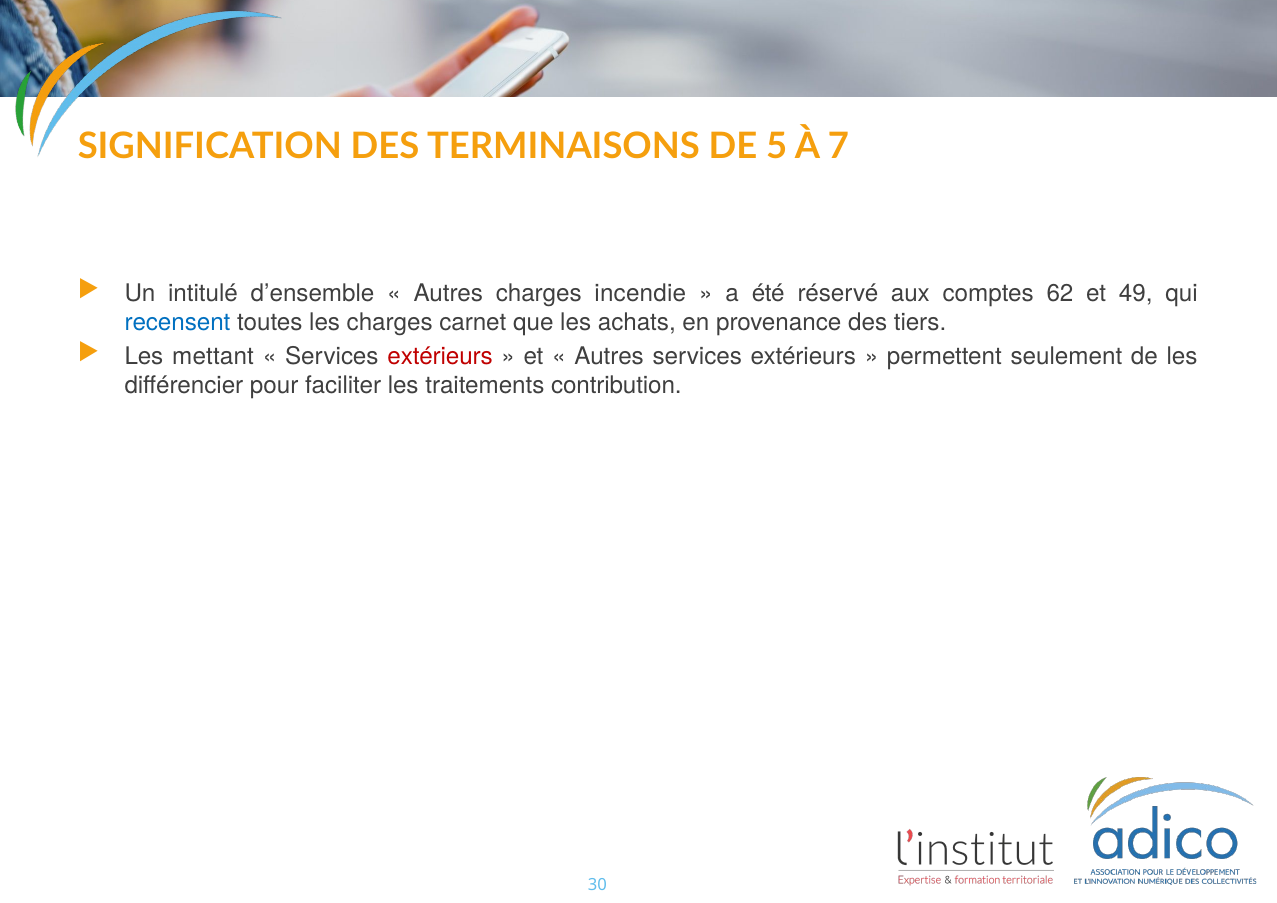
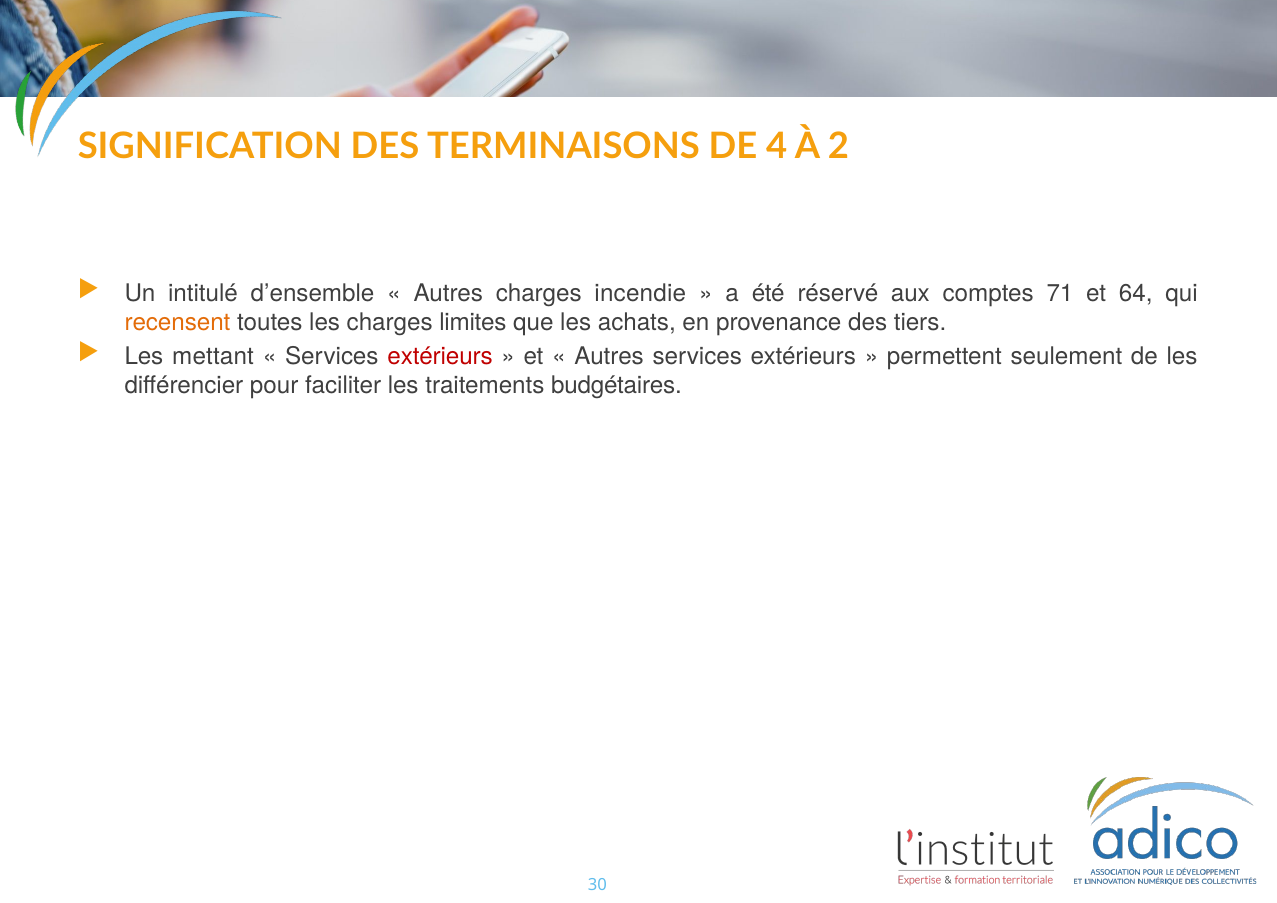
5: 5 -> 4
7: 7 -> 2
62: 62 -> 71
49: 49 -> 64
recensent colour: blue -> orange
carnet: carnet -> limites
contribution: contribution -> budgétaires
